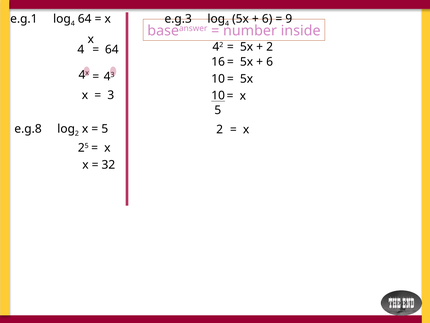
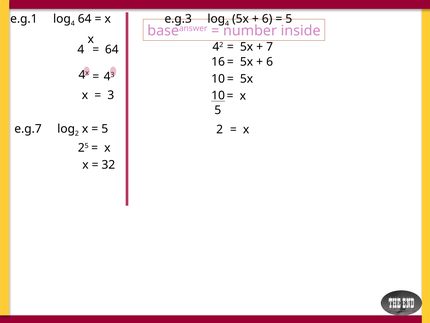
9 at (289, 19): 9 -> 5
2 at (270, 47): 2 -> 7
e.g.8: e.g.8 -> e.g.7
